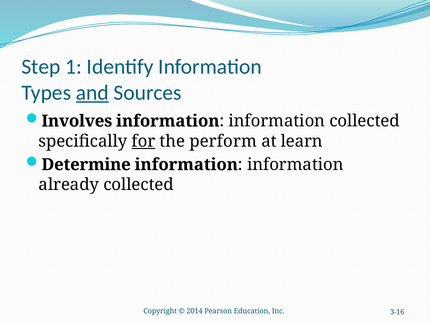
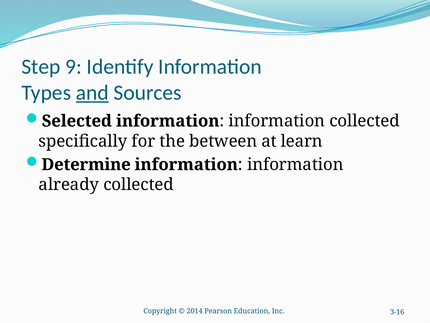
1: 1 -> 9
Involves: Involves -> Selected
for underline: present -> none
perform: perform -> between
